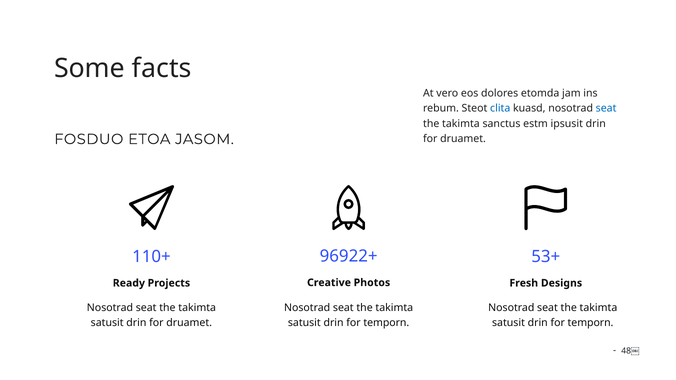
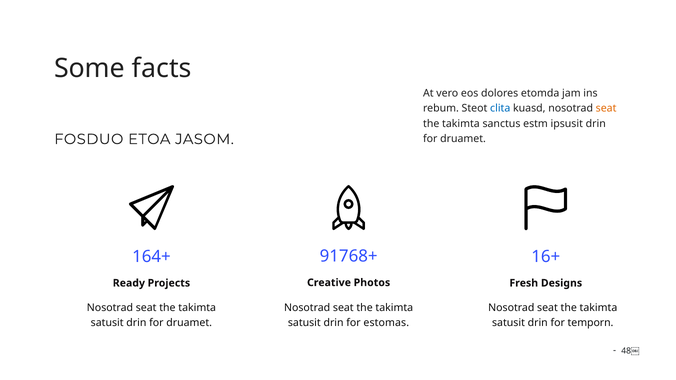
seat at (606, 109) colour: blue -> orange
96922+: 96922+ -> 91768+
110+: 110+ -> 164+
53+: 53+ -> 16+
temporn at (386, 323): temporn -> estomas
